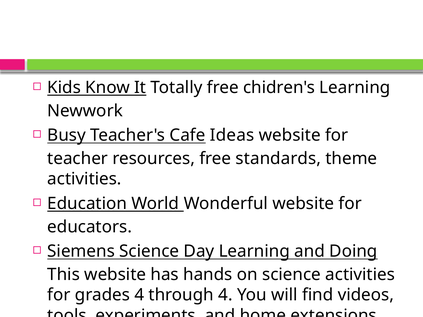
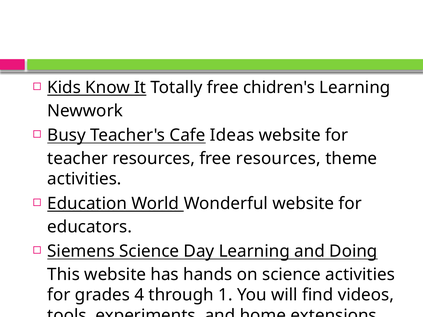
free standards: standards -> resources
through 4: 4 -> 1
